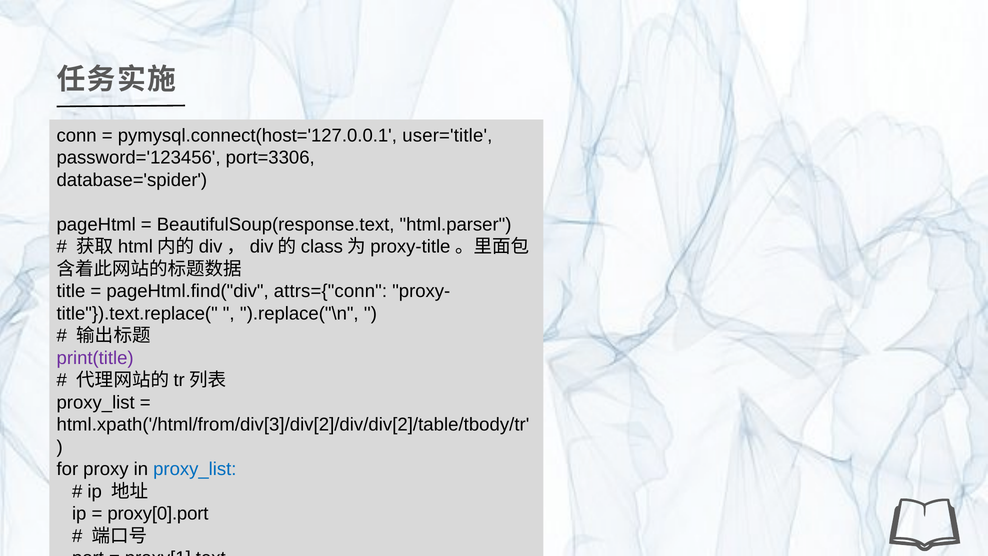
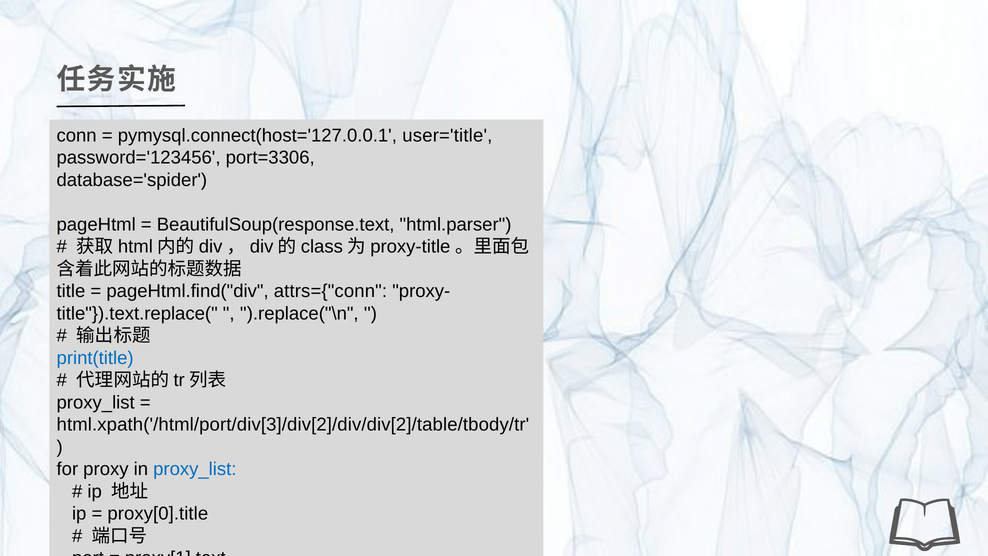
print(title colour: purple -> blue
html.xpath('/html/from/div[3]/div[2]/div/div[2]/table/tbody/tr: html.xpath('/html/from/div[3]/div[2]/div/div[2]/table/tbody/tr -> html.xpath('/html/port/div[3]/div[2]/div/div[2]/table/tbody/tr
proxy[0].port: proxy[0].port -> proxy[0].title
